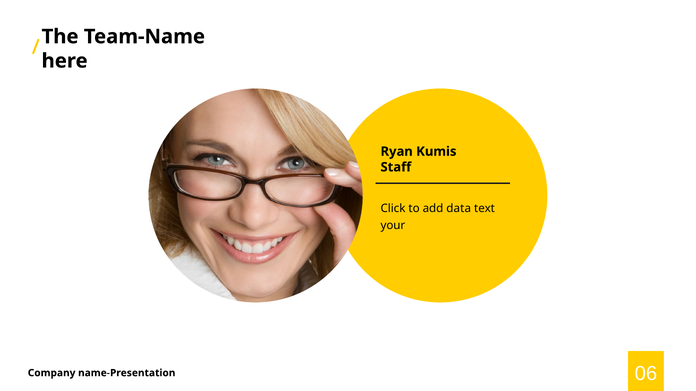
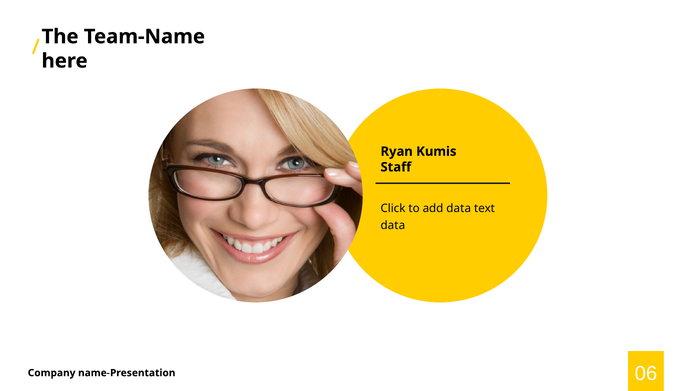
your at (393, 226): your -> data
